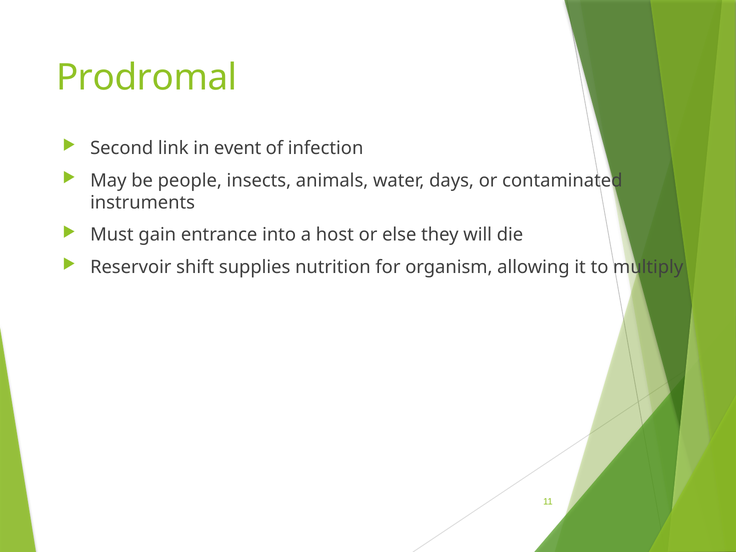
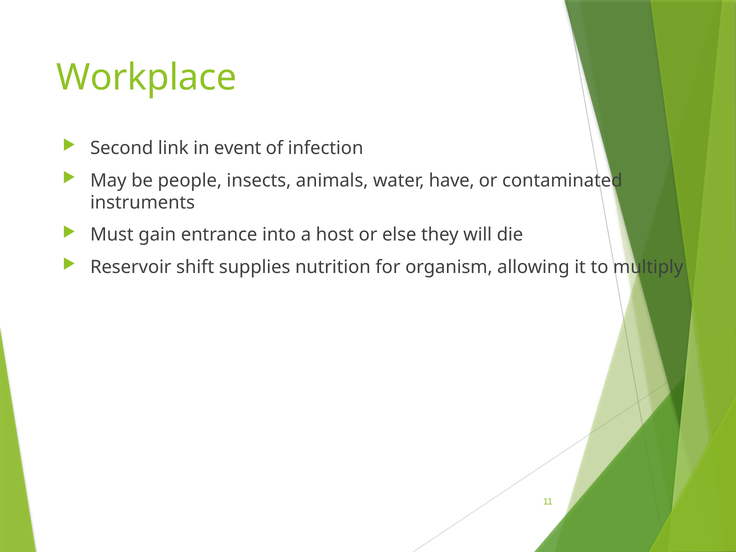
Prodromal: Prodromal -> Workplace
days: days -> have
